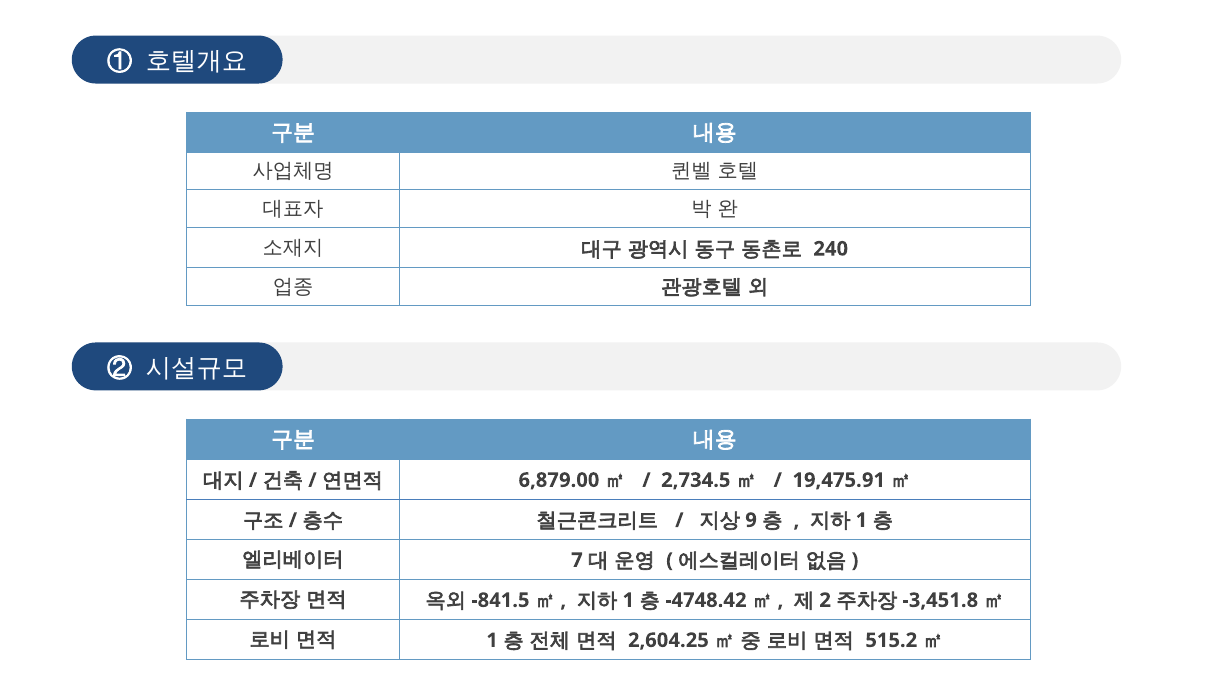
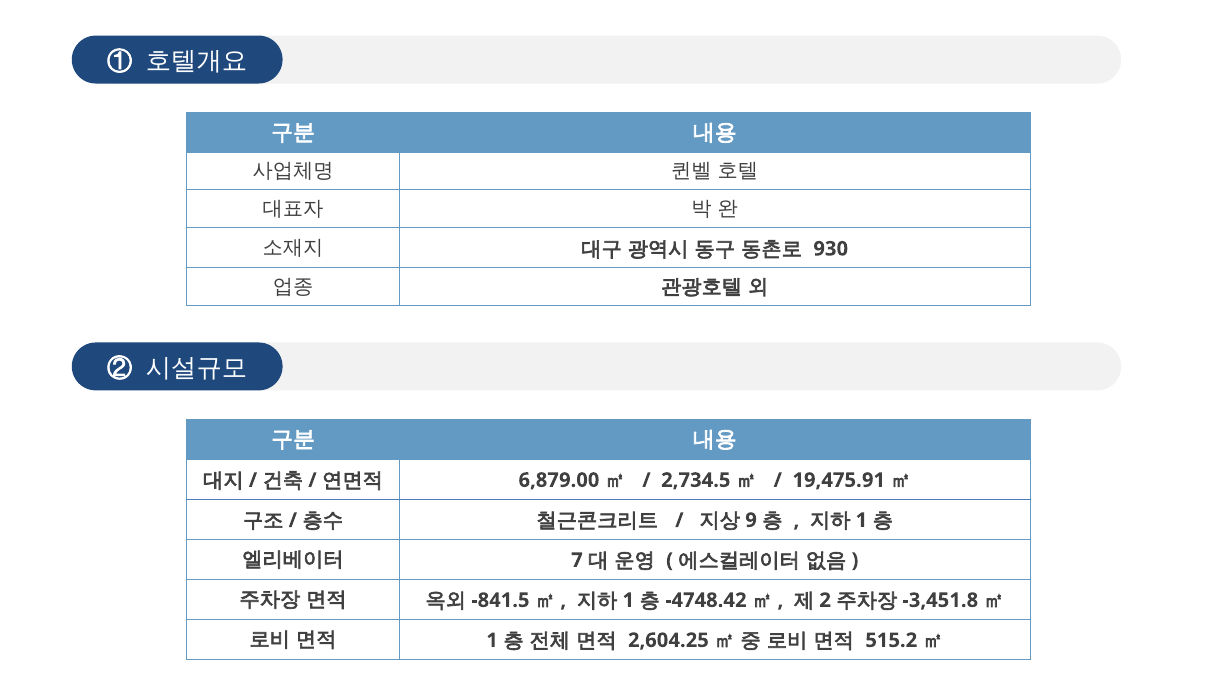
240: 240 -> 930
